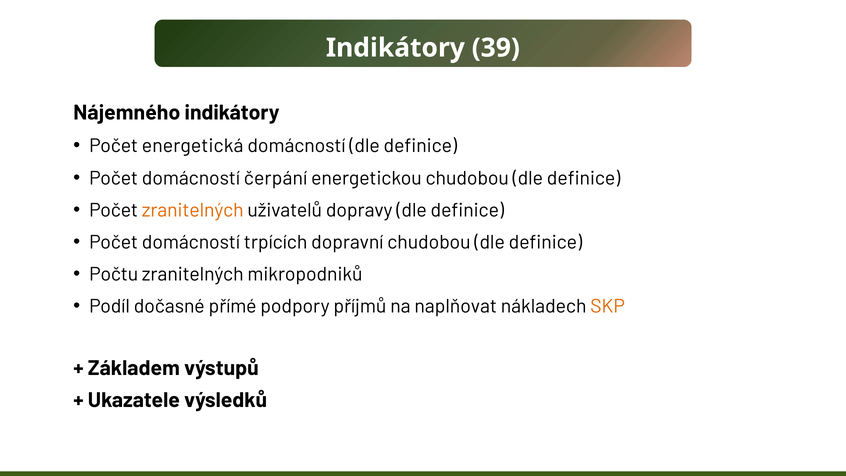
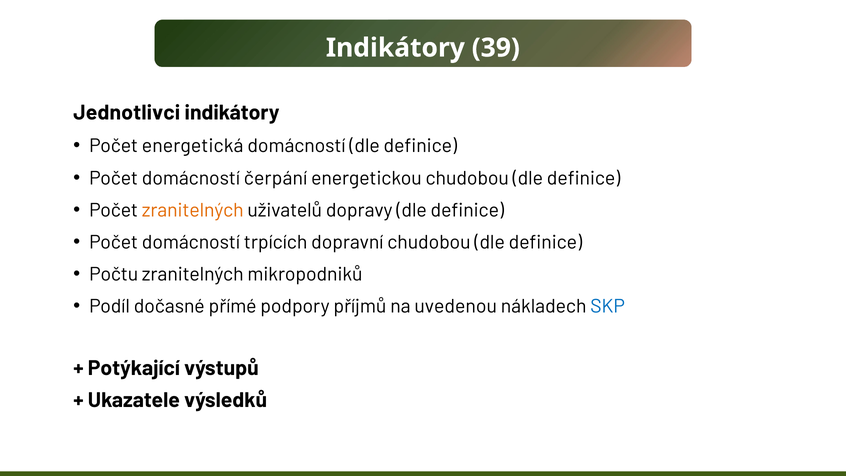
Nájemného: Nájemného -> Jednotlivci
naplňovat: naplňovat -> uvedenou
SKP colour: orange -> blue
Základem: Základem -> Potýkající
